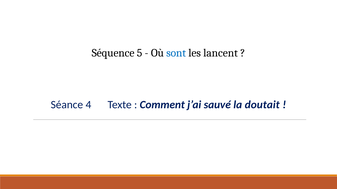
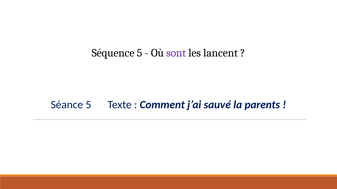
sont colour: blue -> purple
Séance 4: 4 -> 5
doutait: doutait -> parents
